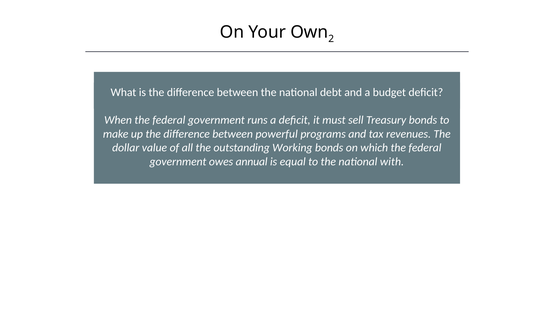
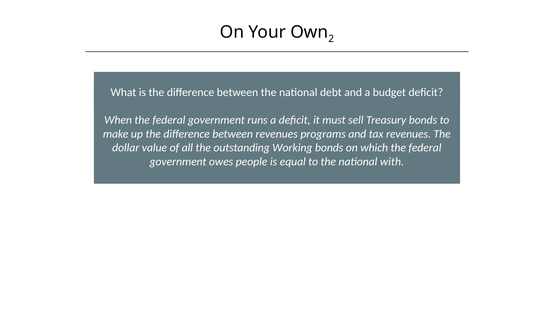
between powerful: powerful -> revenues
annual: annual -> people
